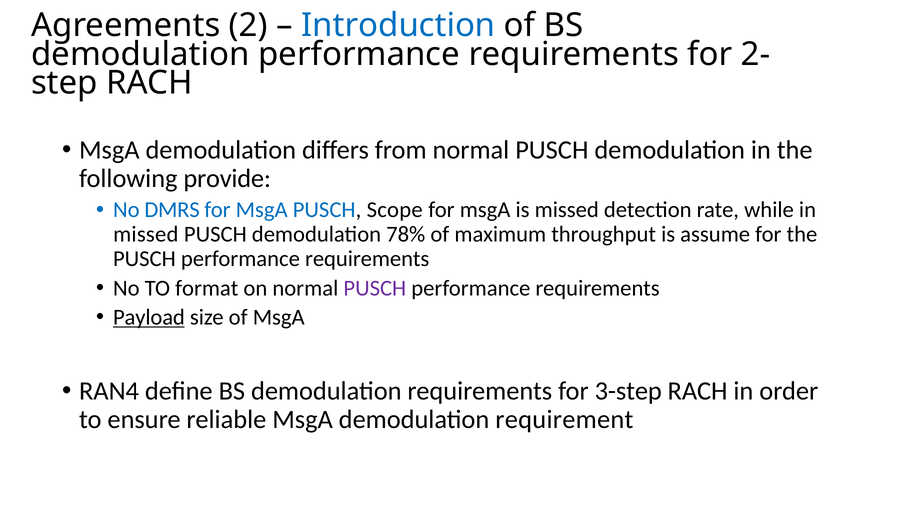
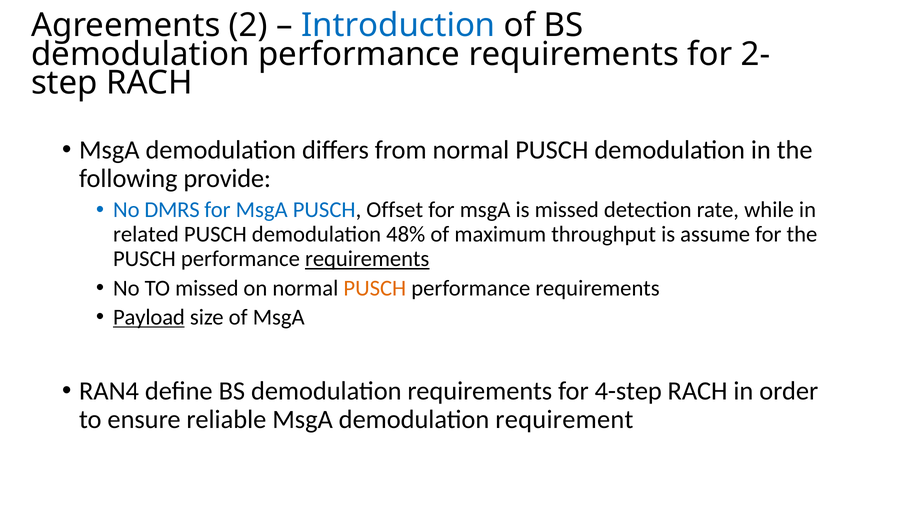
Scope: Scope -> Offset
missed at (146, 234): missed -> related
78%: 78% -> 48%
requirements at (367, 259) underline: none -> present
TO format: format -> missed
PUSCH at (375, 288) colour: purple -> orange
3-step: 3-step -> 4-step
